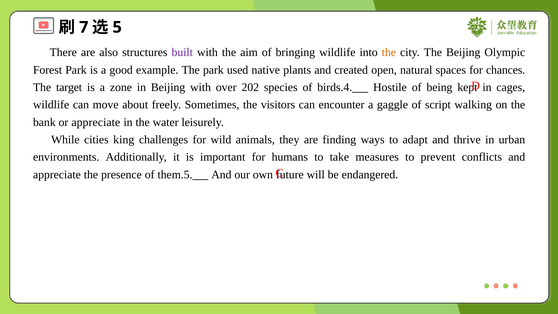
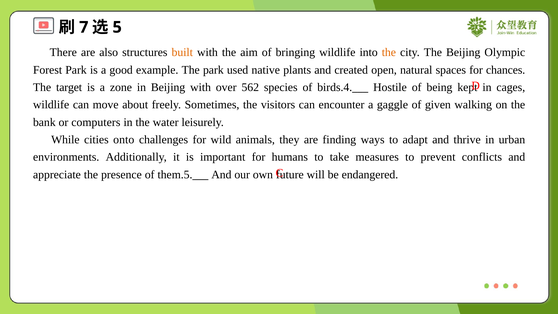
built colour: purple -> orange
202: 202 -> 562
script: script -> given
or appreciate: appreciate -> computers
king: king -> onto
